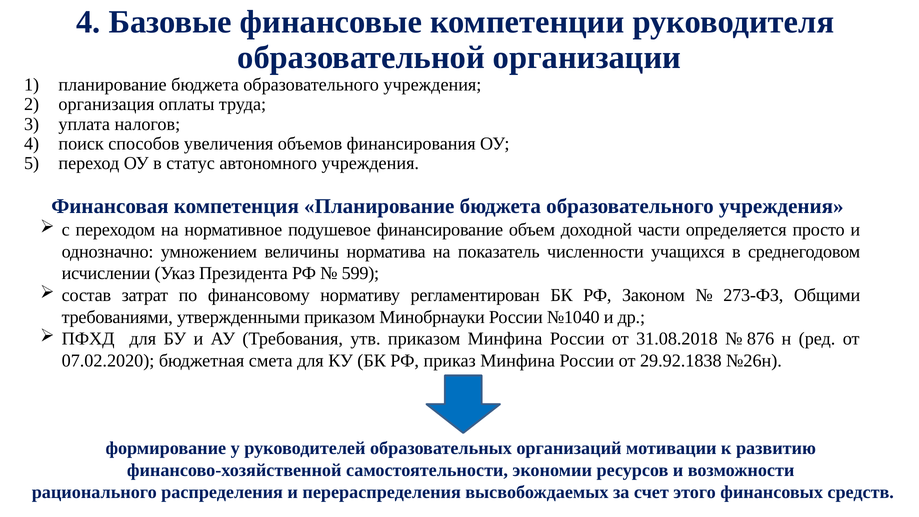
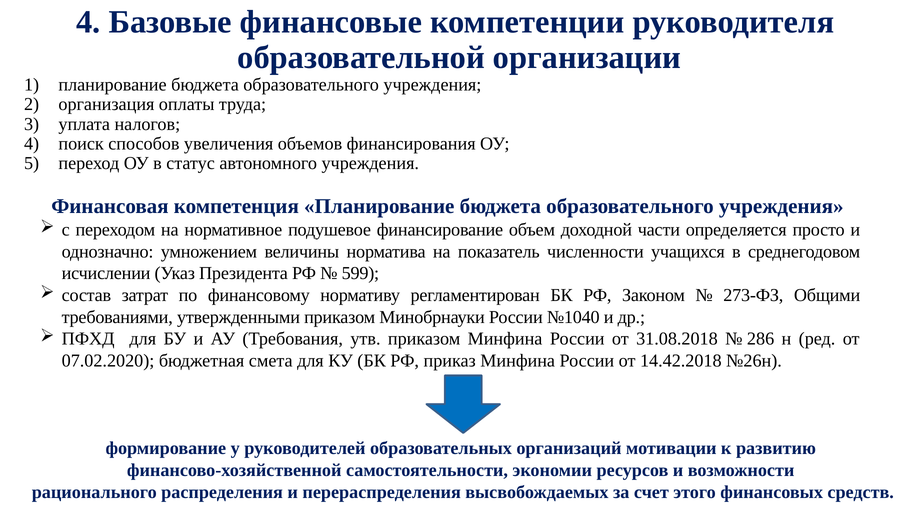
876: 876 -> 286
29.92.1838: 29.92.1838 -> 14.42.2018
